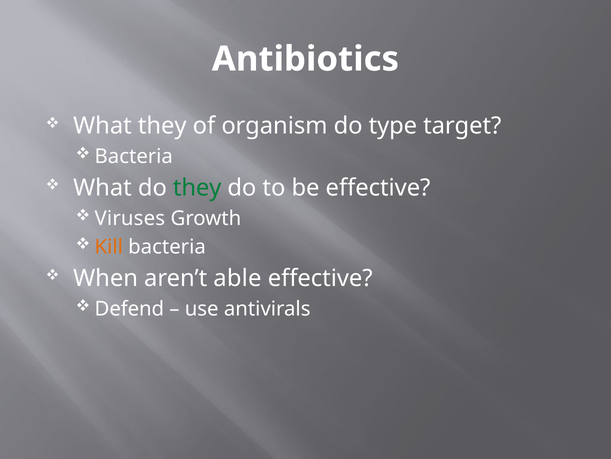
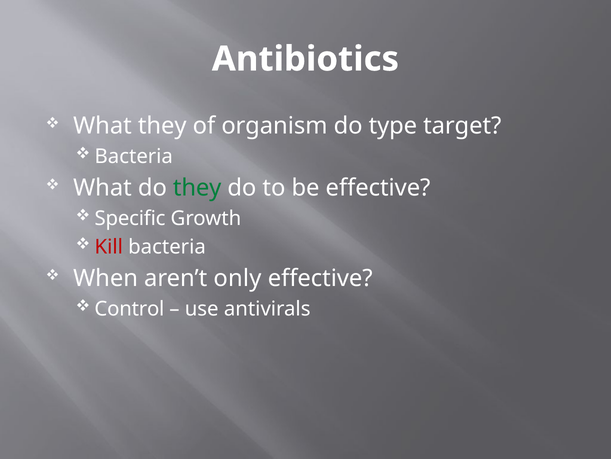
Viruses: Viruses -> Specific
Kill colour: orange -> red
able: able -> only
Defend: Defend -> Control
